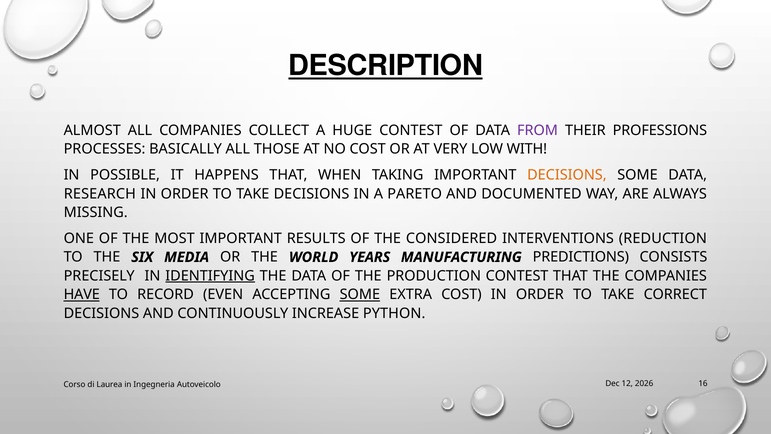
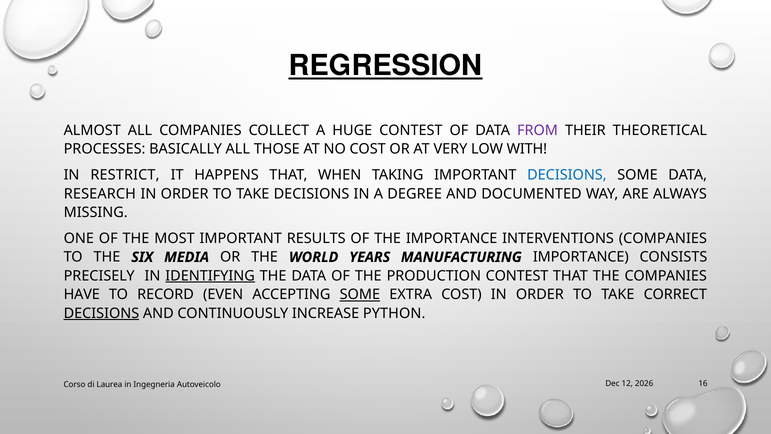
DESCRIPTION: DESCRIPTION -> REGRESSION
PROFESSIONS: PROFESSIONS -> THEORETICAL
POSSIBLE: POSSIBLE -> RESTRICT
DECISIONS at (567, 175) colour: orange -> blue
PARETO: PARETO -> DEGREE
THE CONSIDERED: CONSIDERED -> IMPORTANCE
INTERVENTIONS REDUCTION: REDUCTION -> COMPANIES
MANUFACTURING PREDICTIONS: PREDICTIONS -> IMPORTANCE
HAVE underline: present -> none
DECISIONS at (101, 313) underline: none -> present
